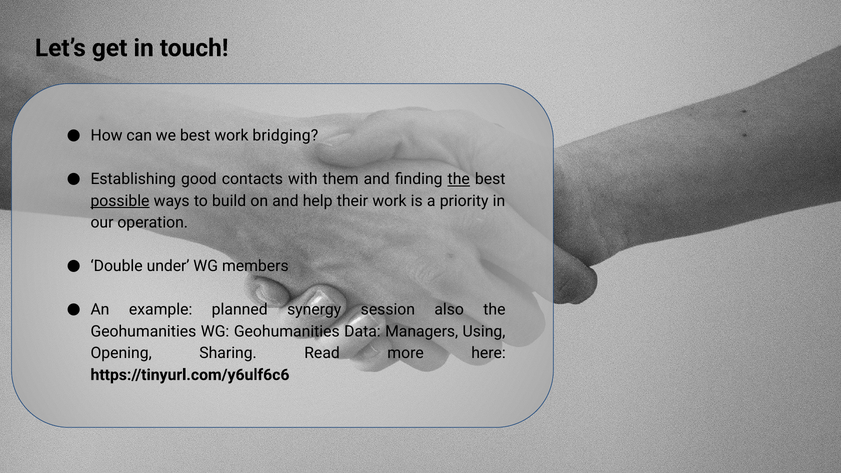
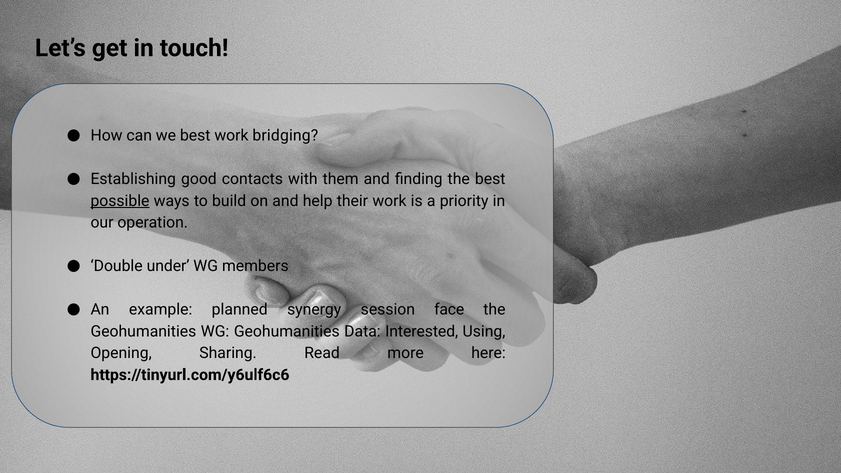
the at (459, 179) underline: present -> none
also: also -> face
Managers: Managers -> Interested
